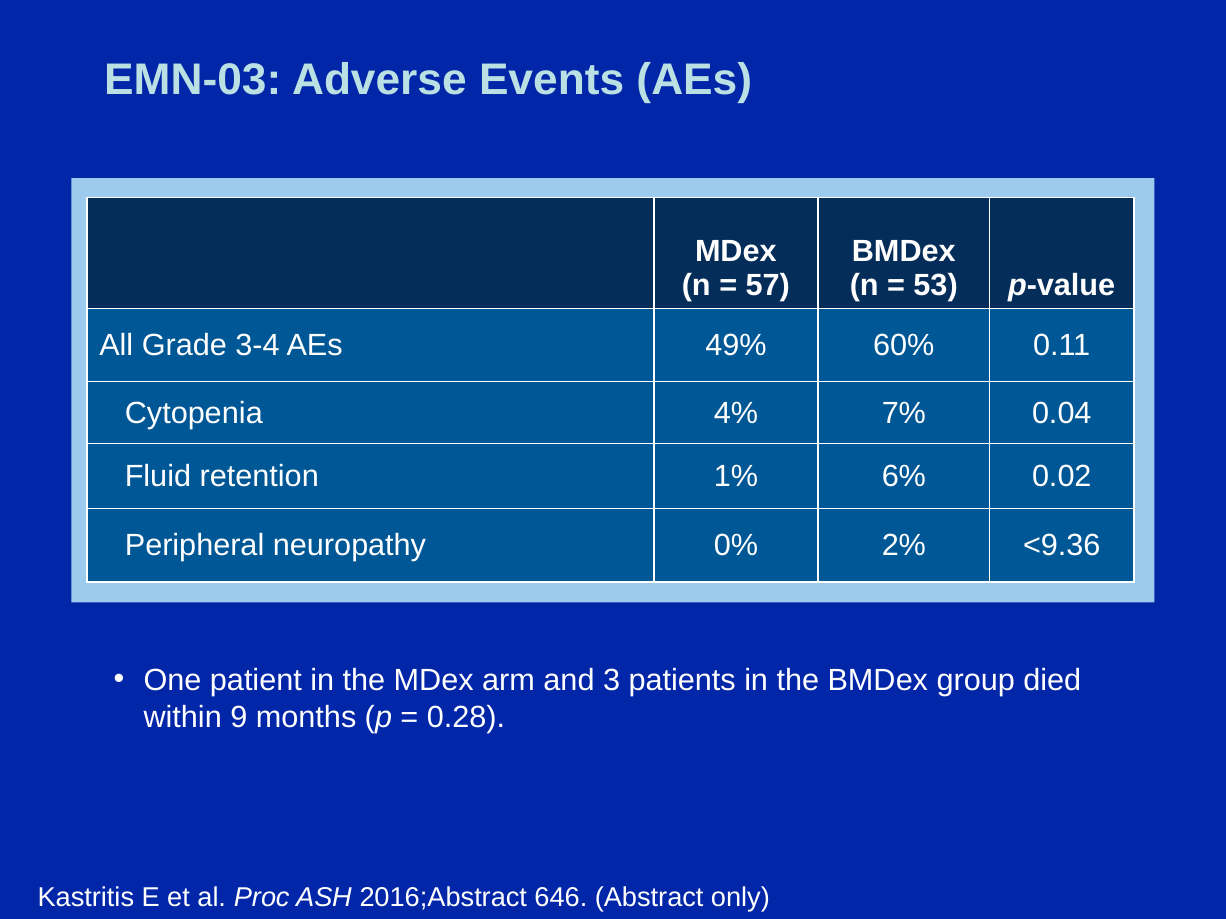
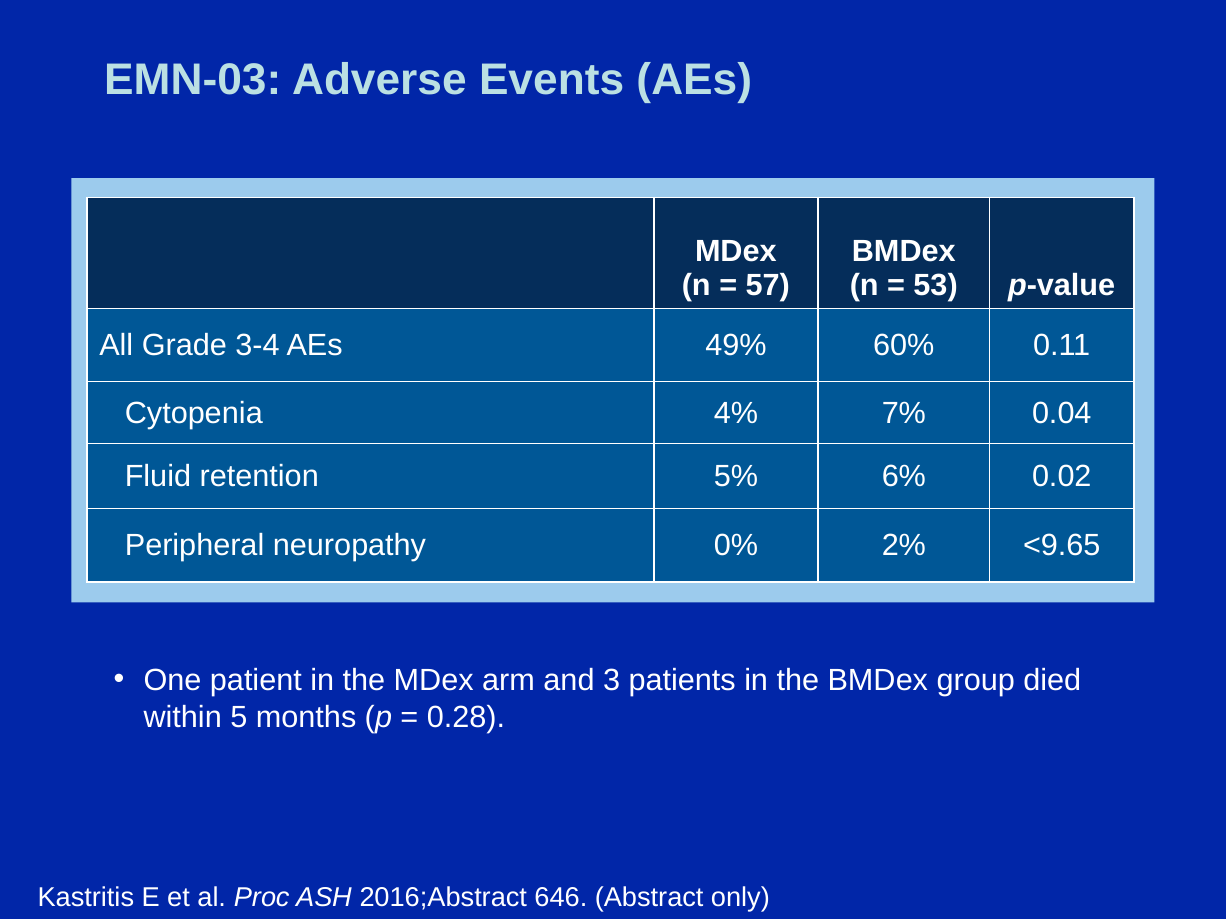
1%: 1% -> 5%
<9.36: <9.36 -> <9.65
9: 9 -> 5
